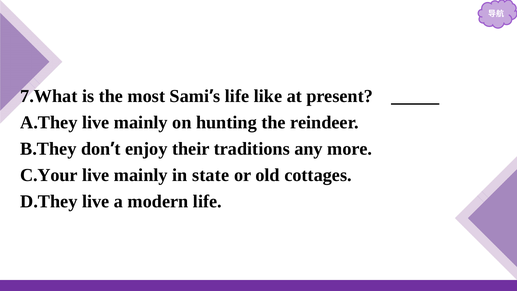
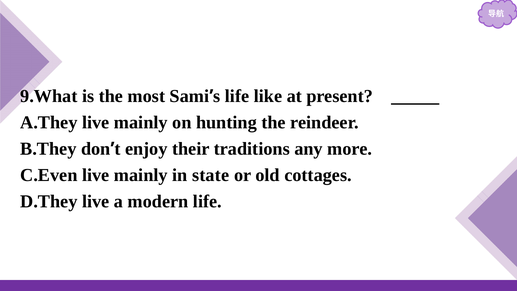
7.What: 7.What -> 9.What
C.Your: C.Your -> C.Even
